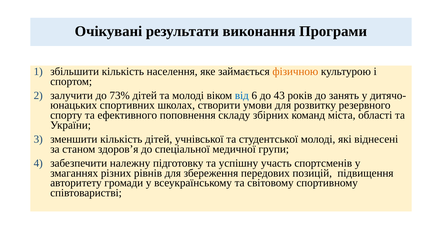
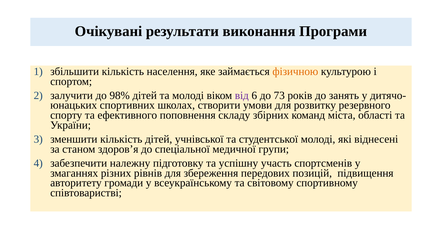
73%: 73% -> 98%
від colour: blue -> purple
43: 43 -> 73
